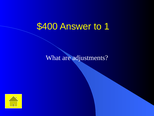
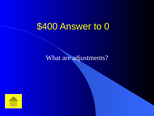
1: 1 -> 0
